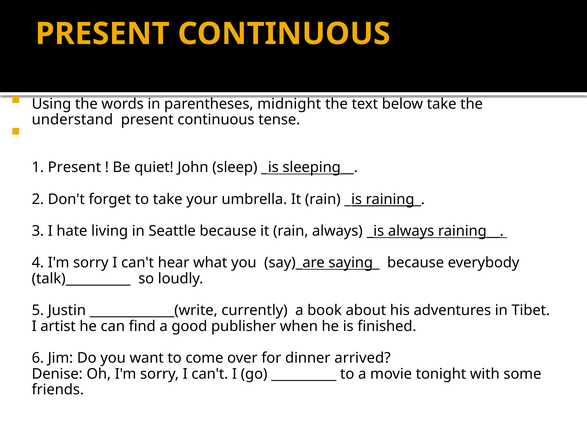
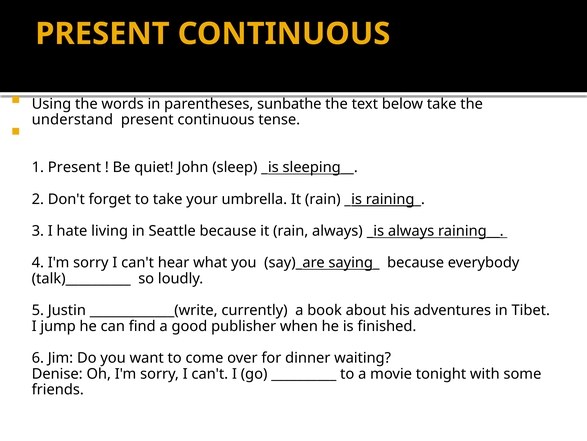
midnight: midnight -> sunbathe
artist: artist -> jump
arrived: arrived -> waiting
